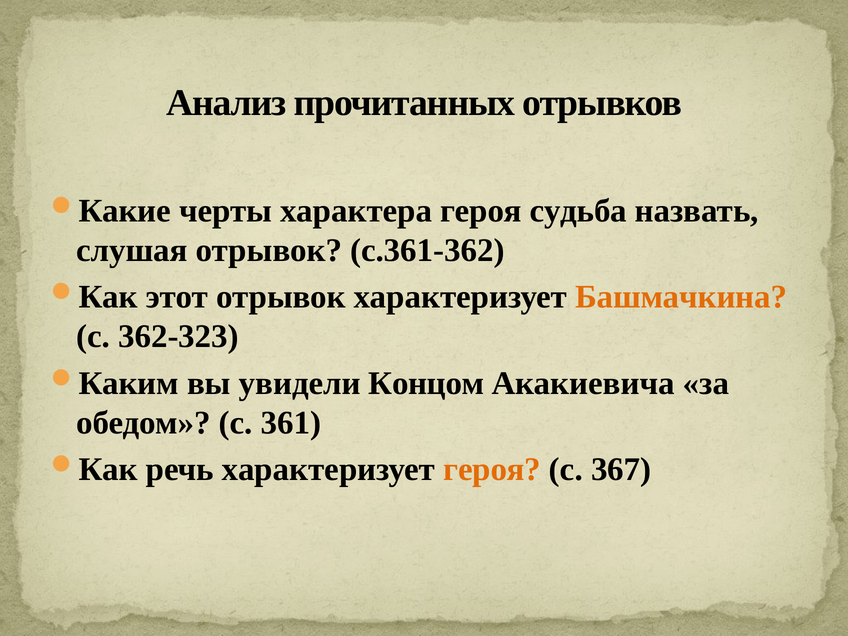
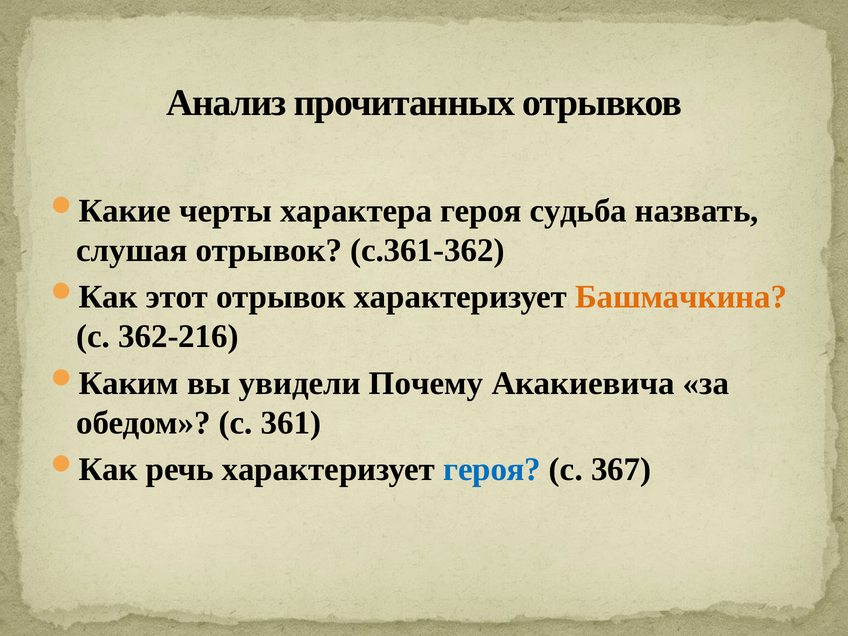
362-323: 362-323 -> 362-216
Концом: Концом -> Почему
героя at (492, 470) colour: orange -> blue
